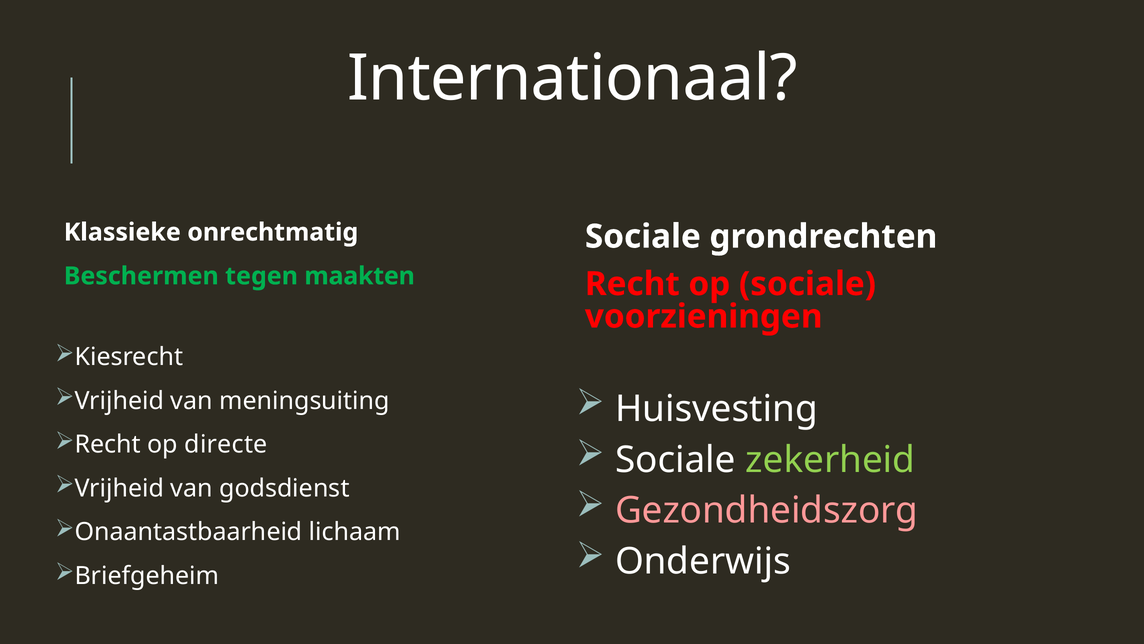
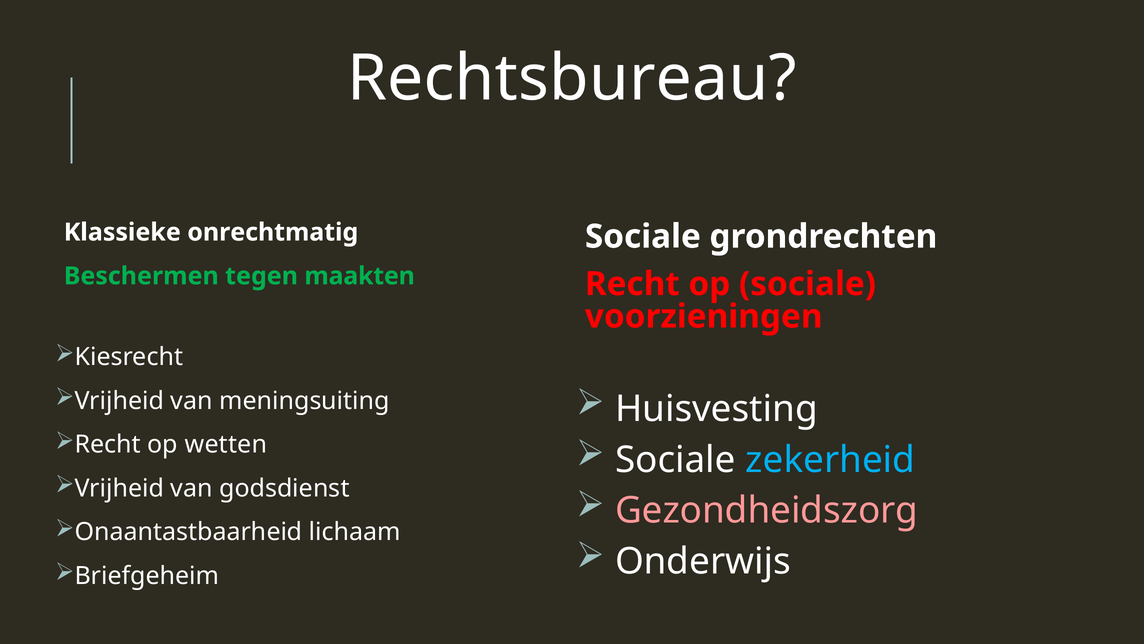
Internationaal: Internationaal -> Rechtsbureau
directe: directe -> wetten
zekerheid colour: light green -> light blue
